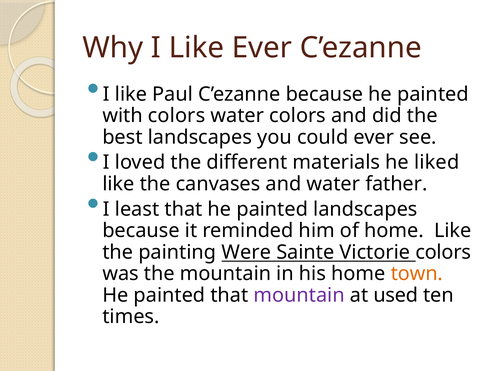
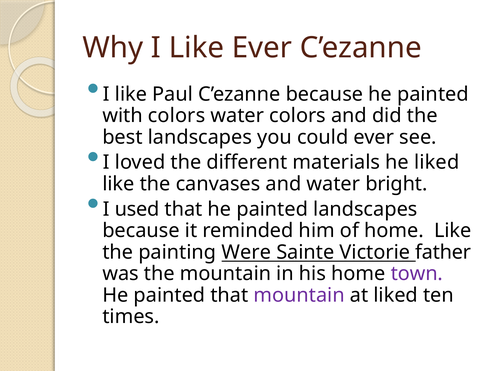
father: father -> bright
least: least -> used
Victorie colors: colors -> father
town colour: orange -> purple
at used: used -> liked
